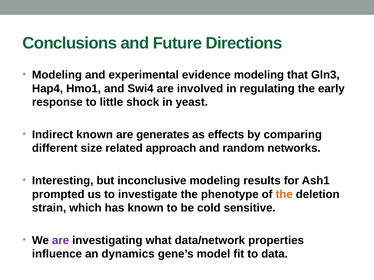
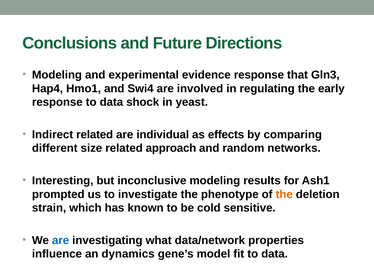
evidence modeling: modeling -> response
response to little: little -> data
Indirect known: known -> related
generates: generates -> individual
are at (61, 241) colour: purple -> blue
